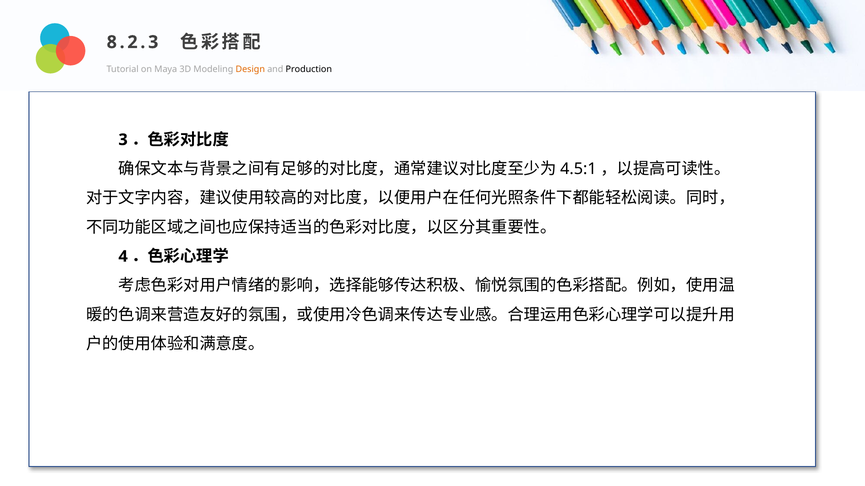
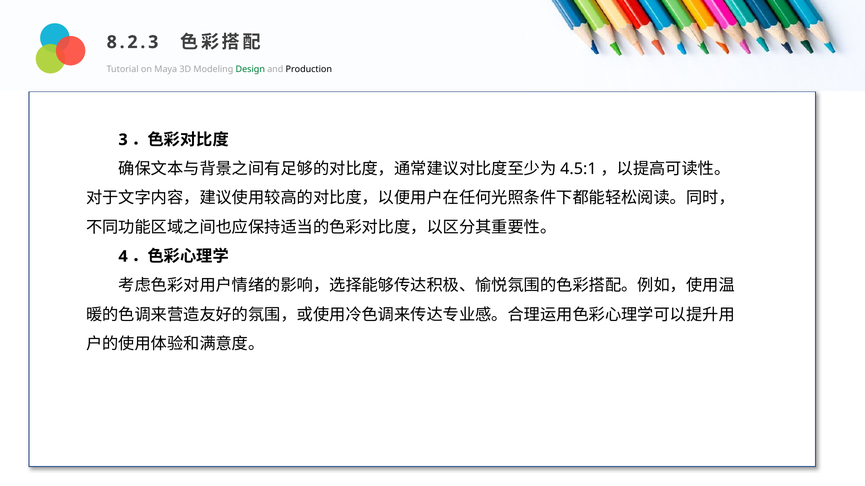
Design at (250, 69) colour: orange -> green
